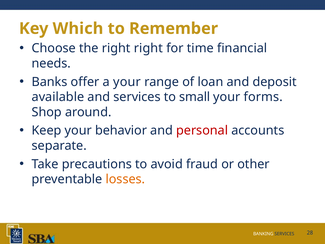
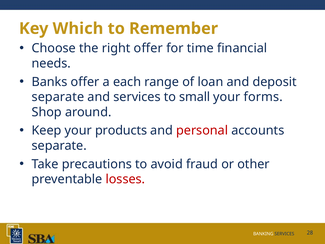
right right: right -> offer
a your: your -> each
available at (58, 97): available -> separate
behavior: behavior -> products
losses colour: orange -> red
